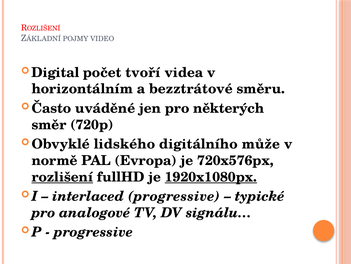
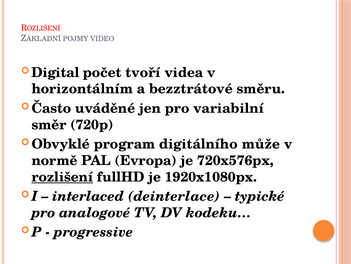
některých: některých -> variabilní
lidského: lidského -> program
1920x1080px underline: present -> none
interlaced progressive: progressive -> deinterlace
signálu…: signálu… -> kodeku…
